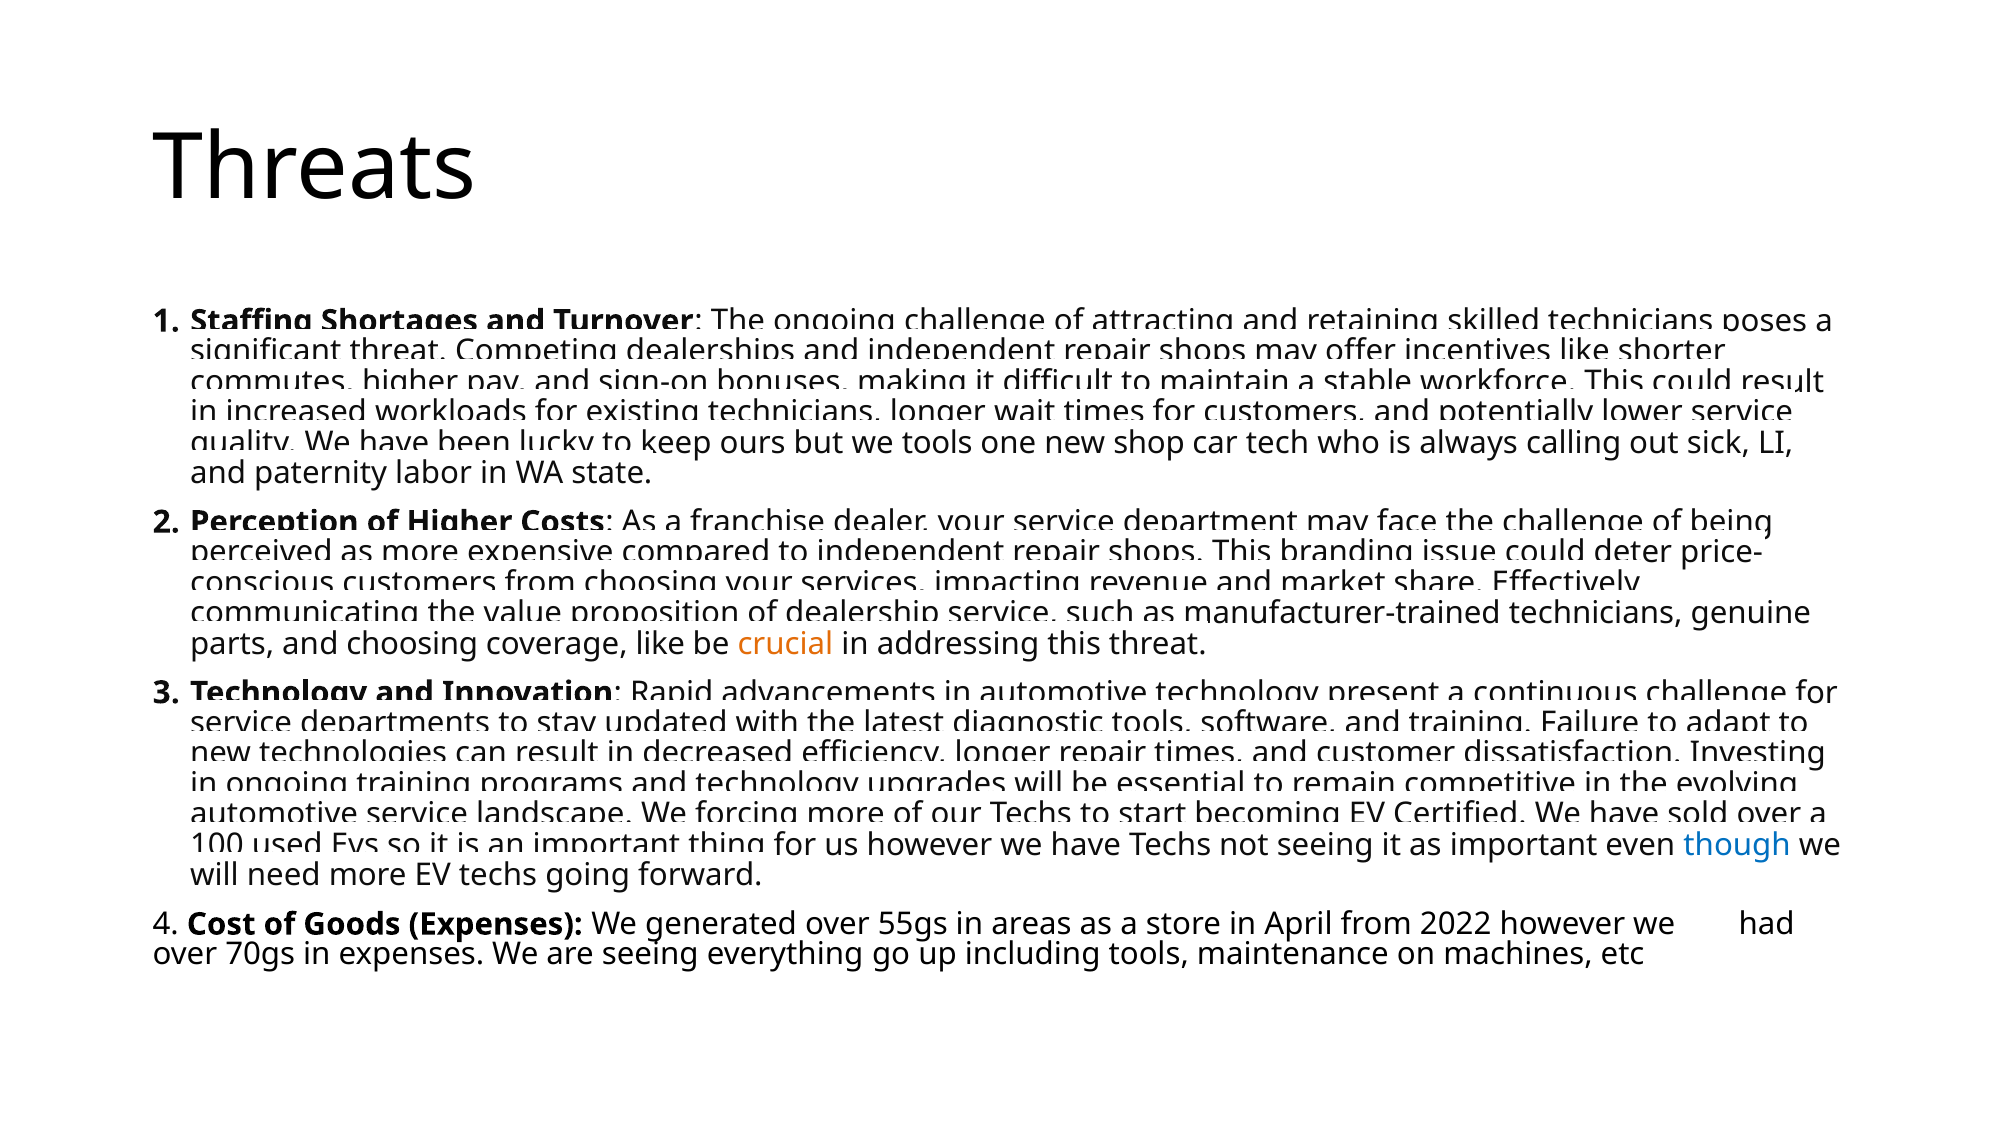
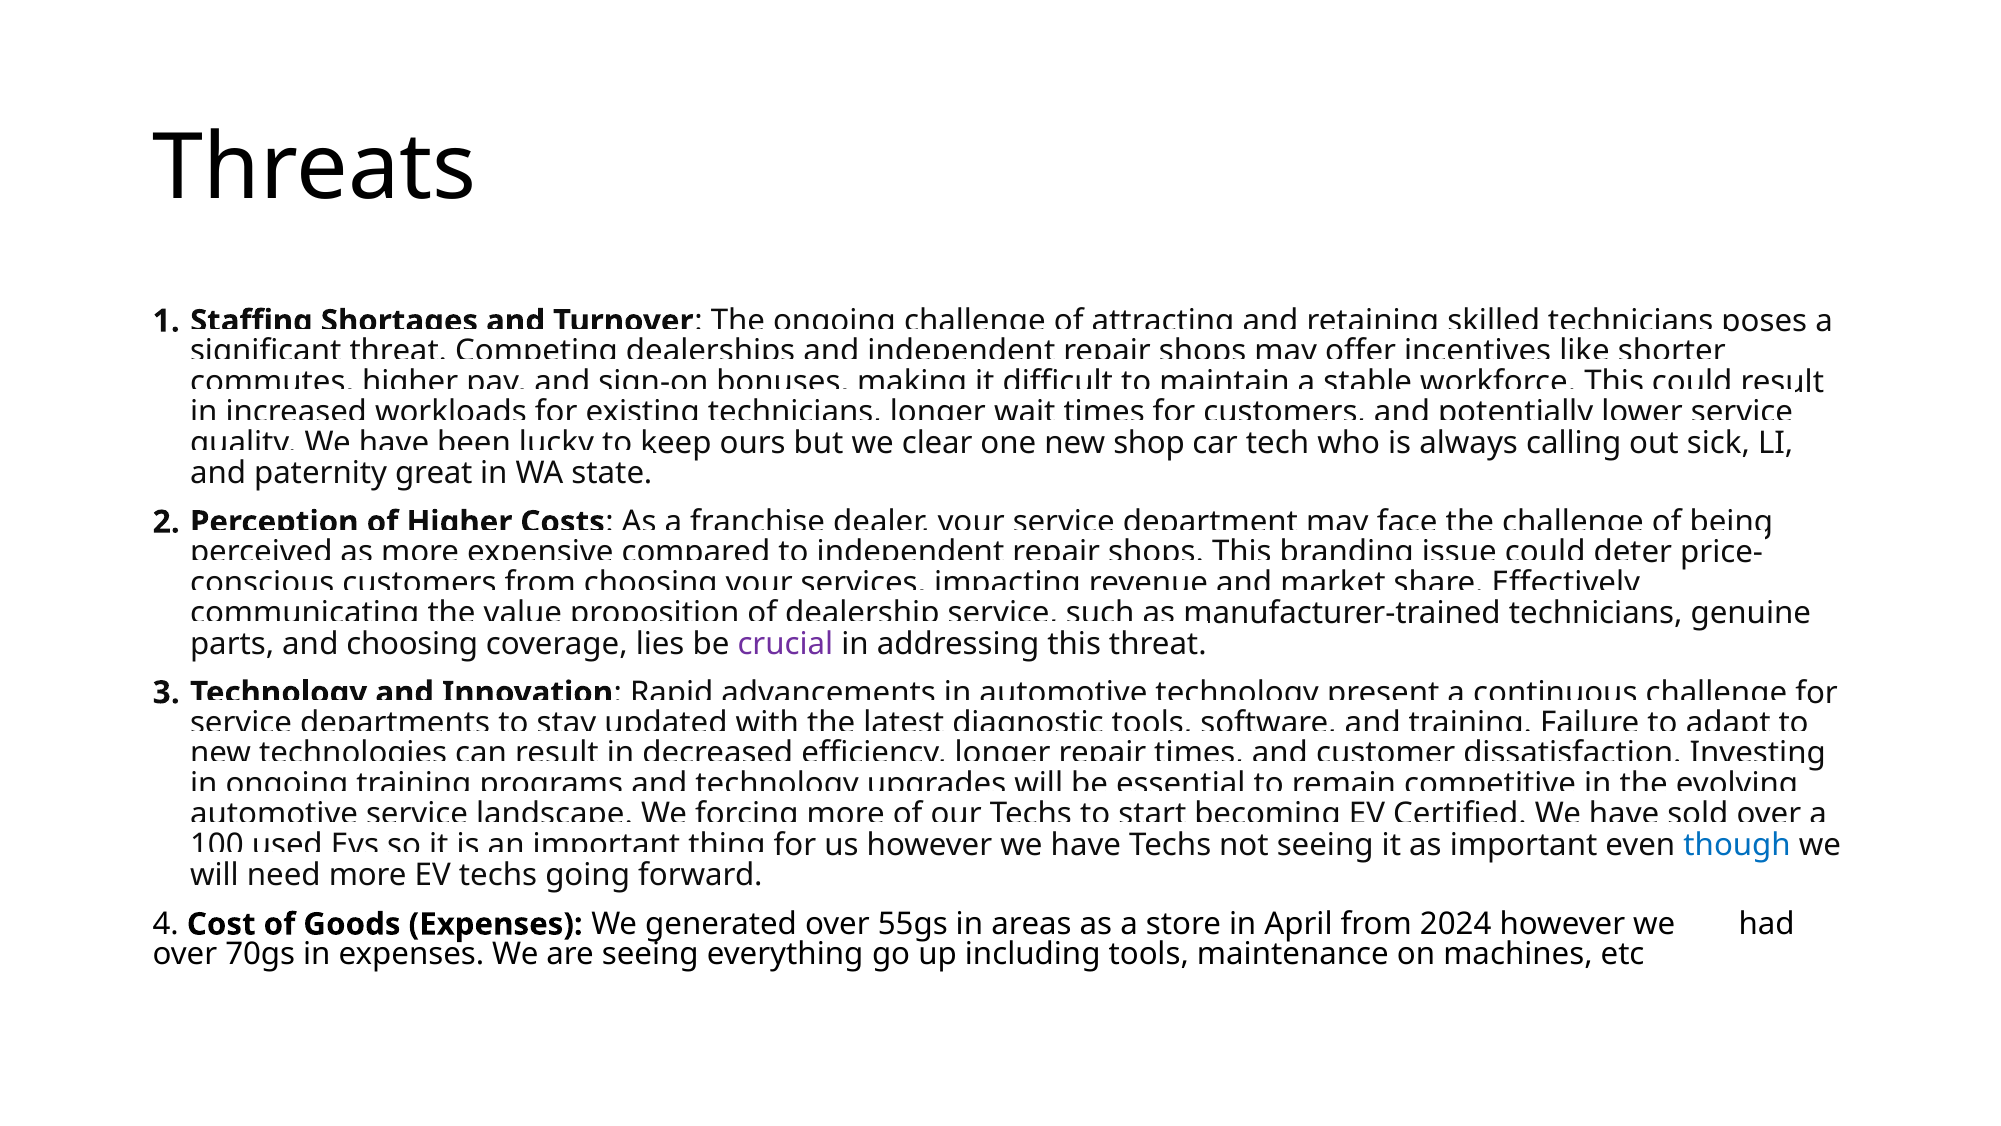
we tools: tools -> clear
labor: labor -> great
coverage like: like -> lies
crucial colour: orange -> purple
2022: 2022 -> 2024
